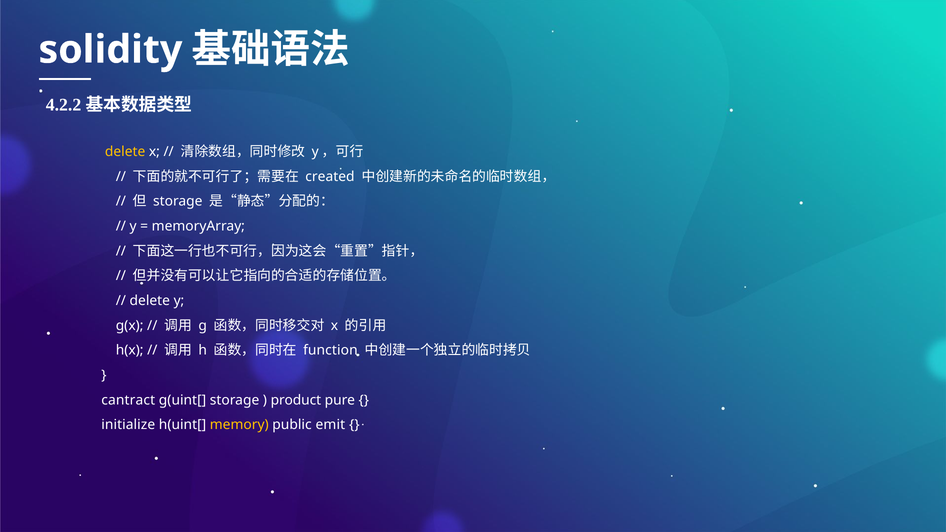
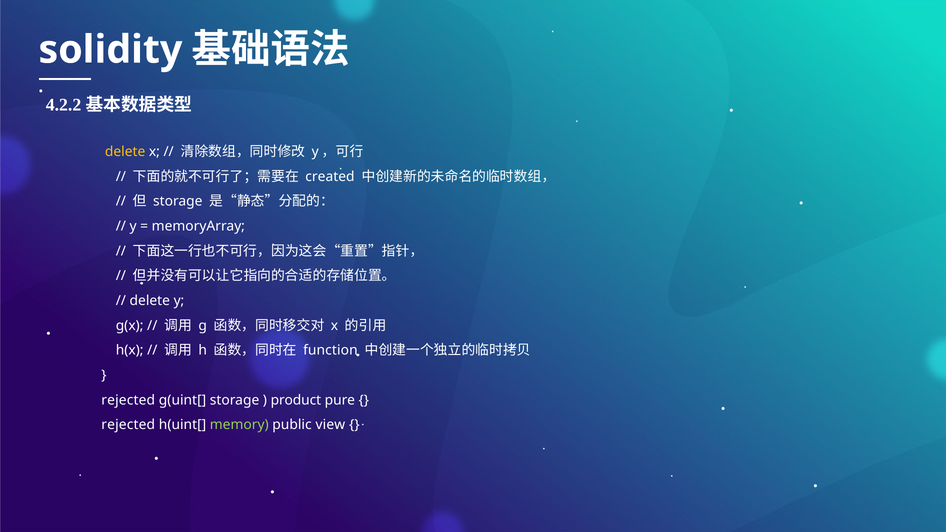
cantract at (128, 400): cantract -> rejected
initialize at (128, 425): initialize -> rejected
memory colour: yellow -> light green
emit: emit -> view
